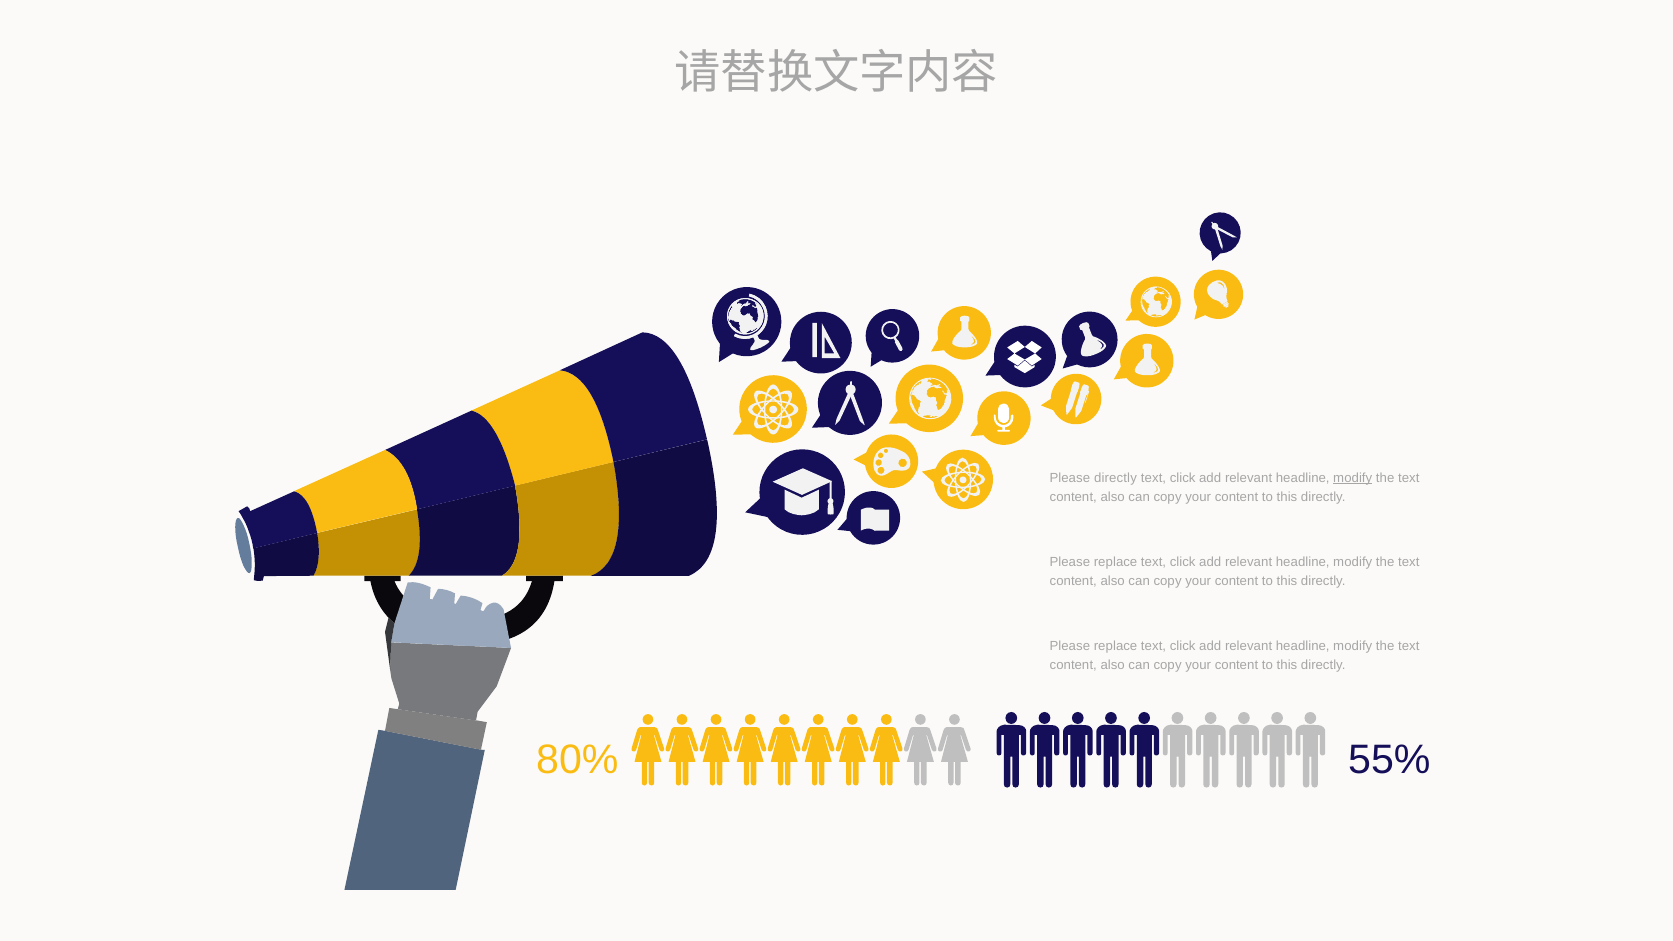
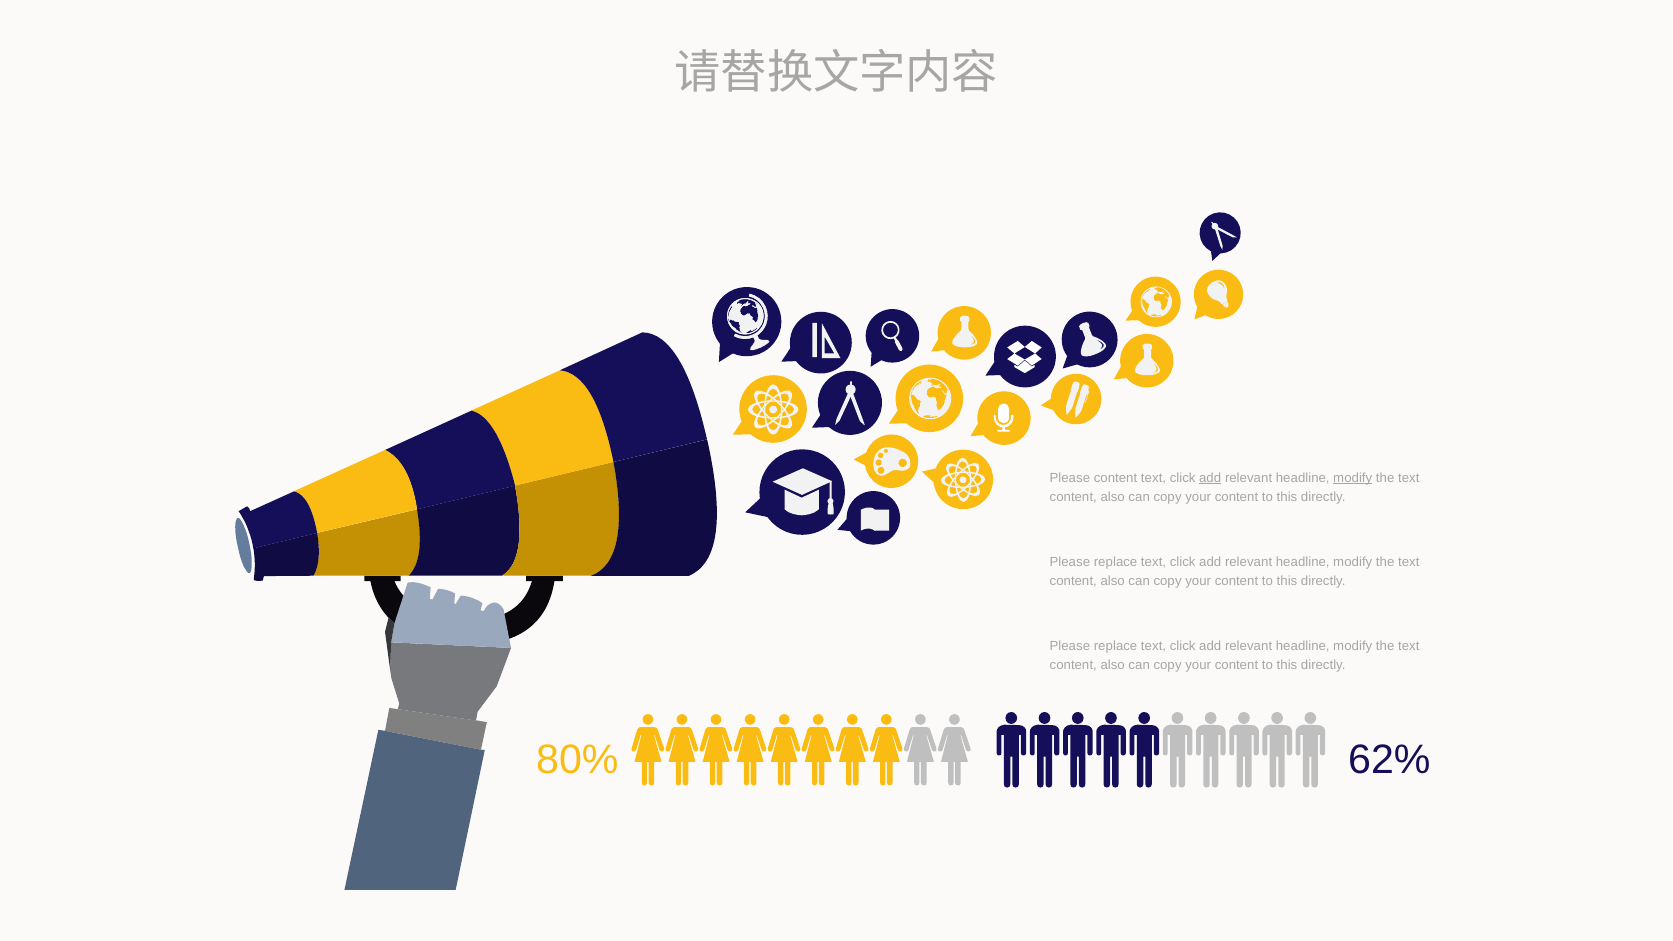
Please directly: directly -> content
add at (1210, 478) underline: none -> present
55%: 55% -> 62%
